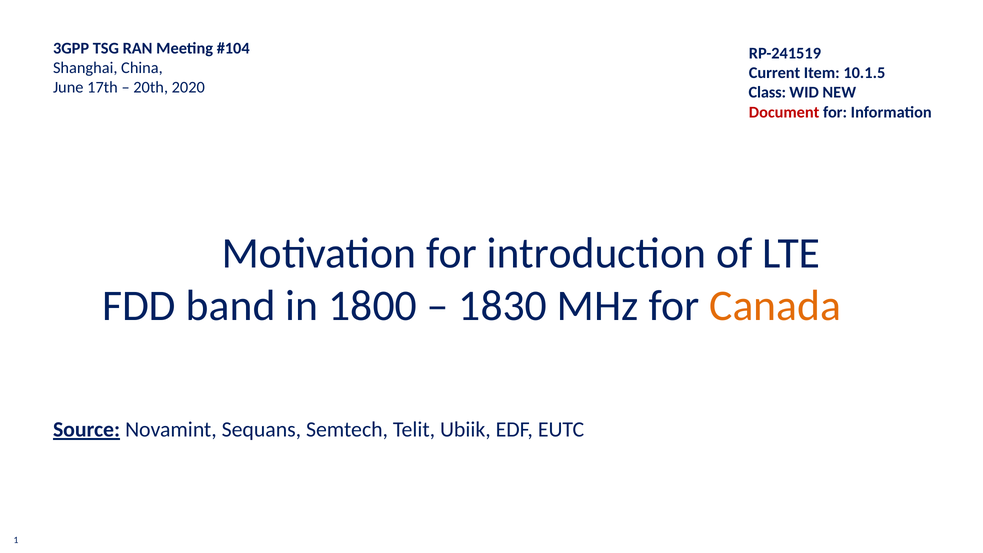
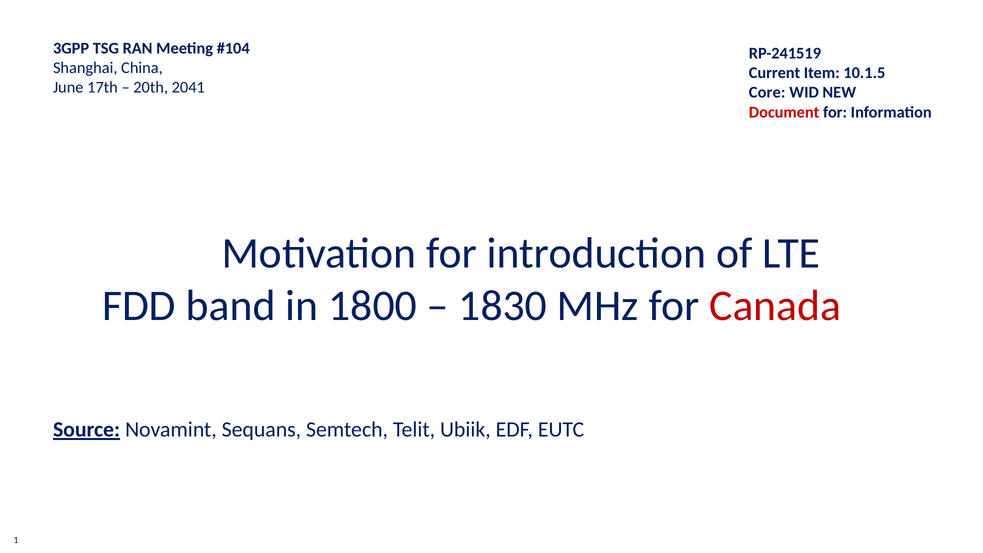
2020: 2020 -> 2041
Class: Class -> Core
Canada colour: orange -> red
